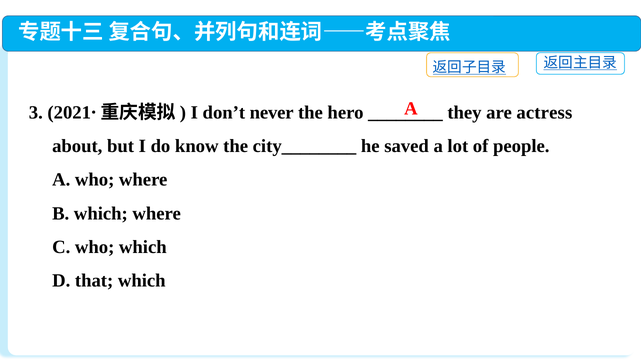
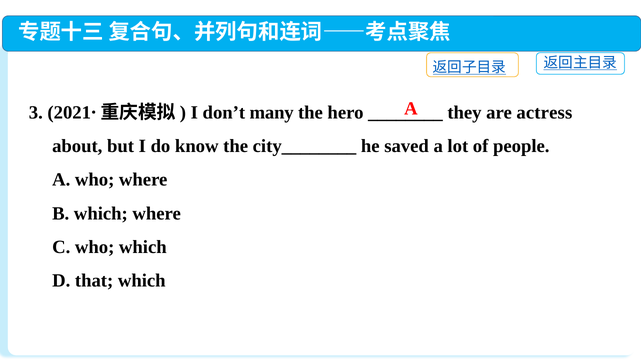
never: never -> many
